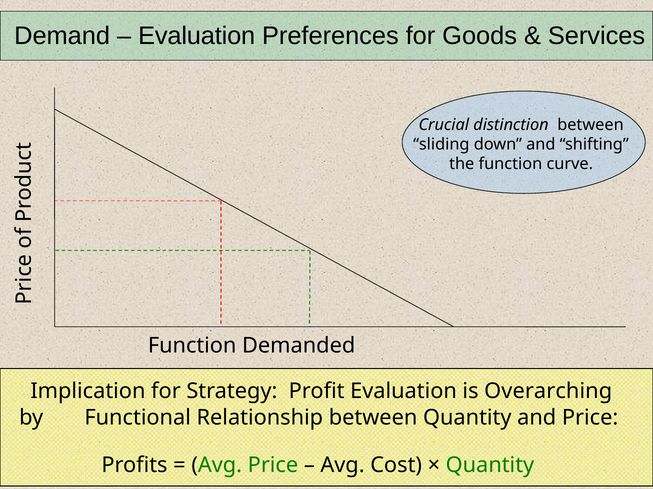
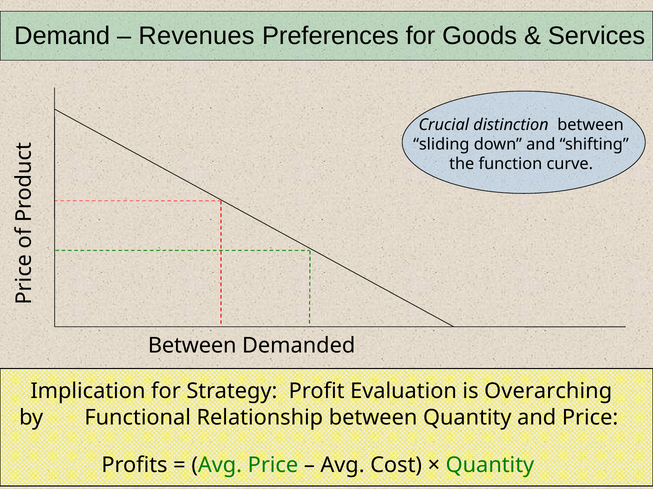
Evaluation at (197, 36): Evaluation -> Revenues
Function at (192, 346): Function -> Between
